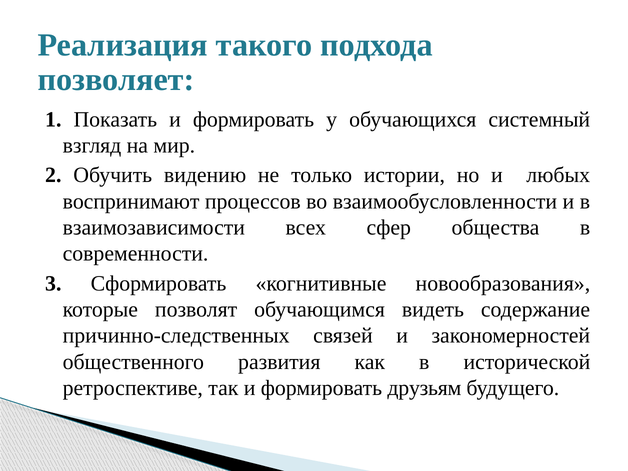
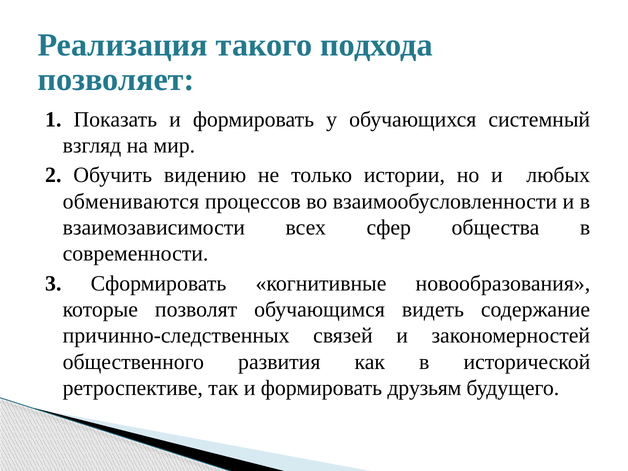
воспринимают: воспринимают -> обмениваются
